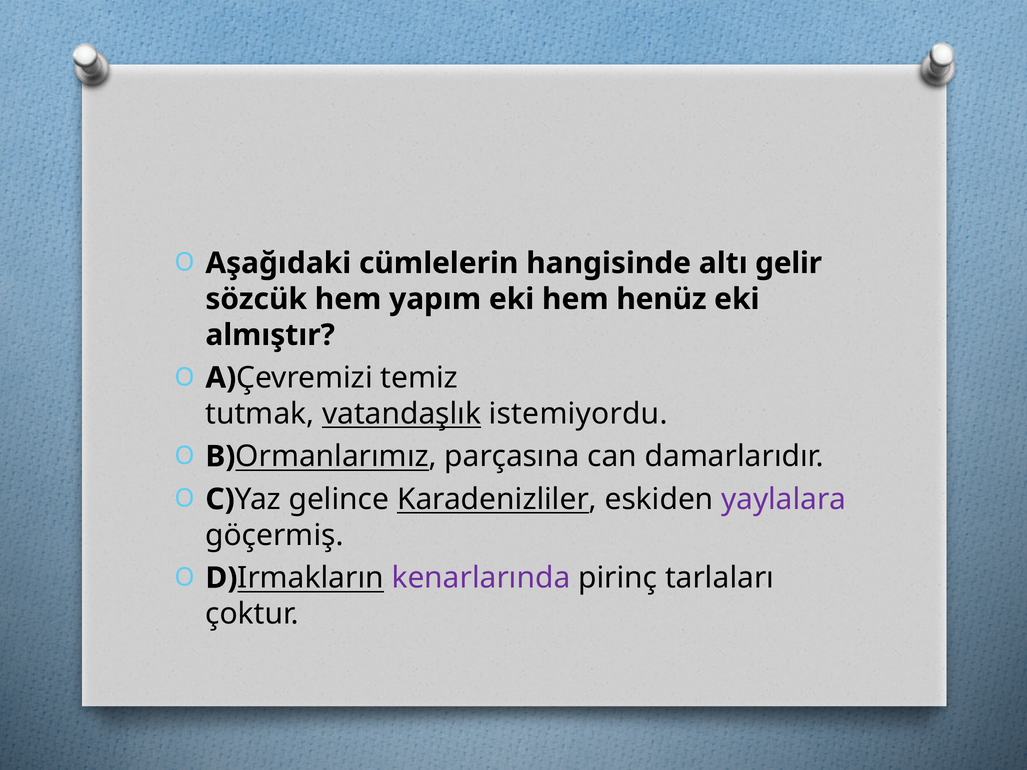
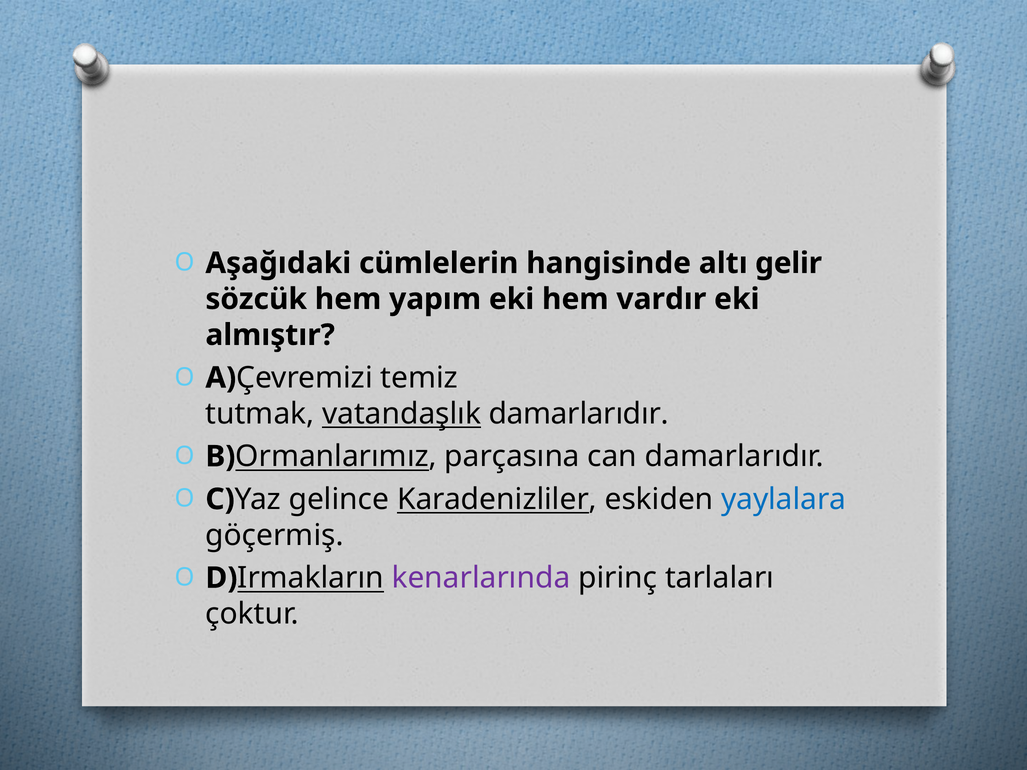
henüz: henüz -> vardır
vatandaşlık istemiyordu: istemiyordu -> damarlarıdır
yaylalara colour: purple -> blue
